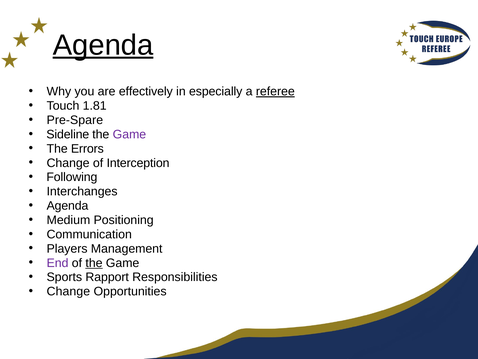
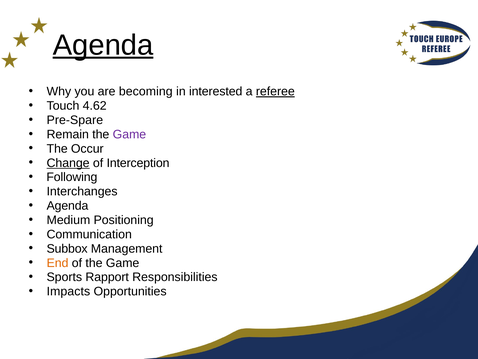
effectively: effectively -> becoming
especially: especially -> interested
1.81: 1.81 -> 4.62
Sideline: Sideline -> Remain
Errors: Errors -> Occur
Change at (68, 163) underline: none -> present
Players: Players -> Subbox
End colour: purple -> orange
the at (94, 263) underline: present -> none
Change at (68, 291): Change -> Impacts
